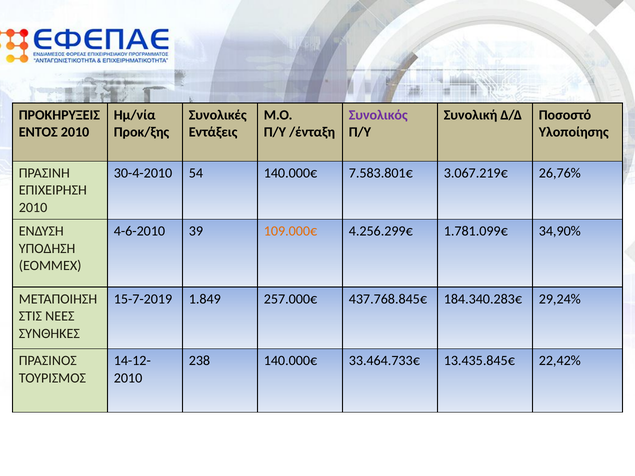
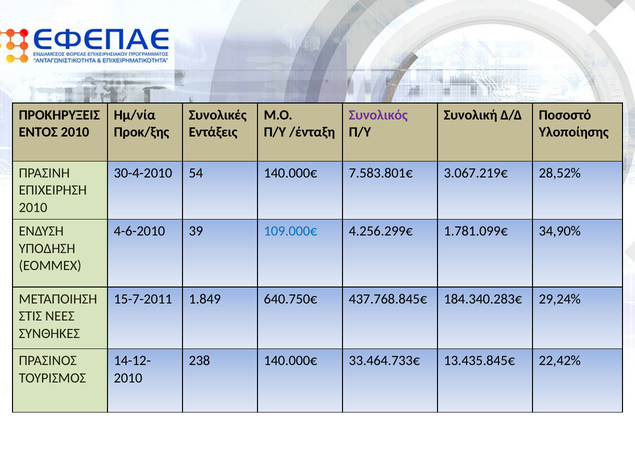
26,76%: 26,76% -> 28,52%
109.000€ colour: orange -> blue
15-7-2019: 15-7-2019 -> 15-7-2011
257.000€: 257.000€ -> 640.750€
